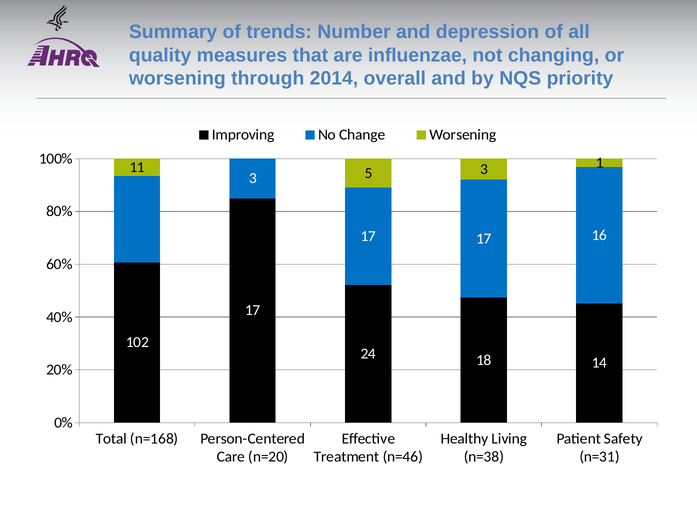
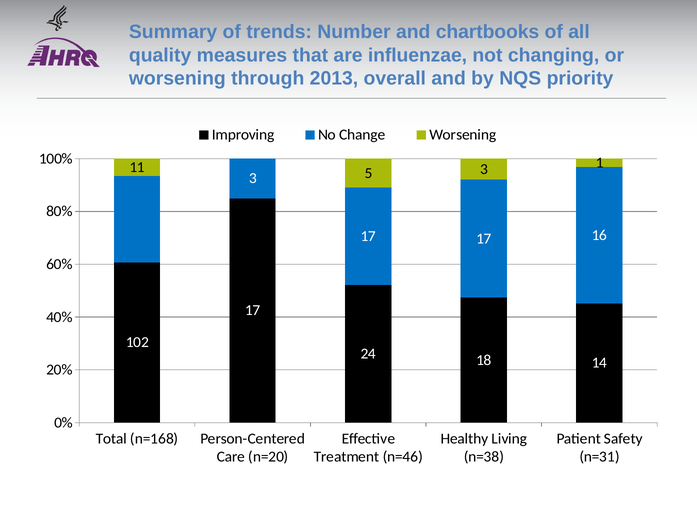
depression: depression -> chartbooks
2014: 2014 -> 2013
